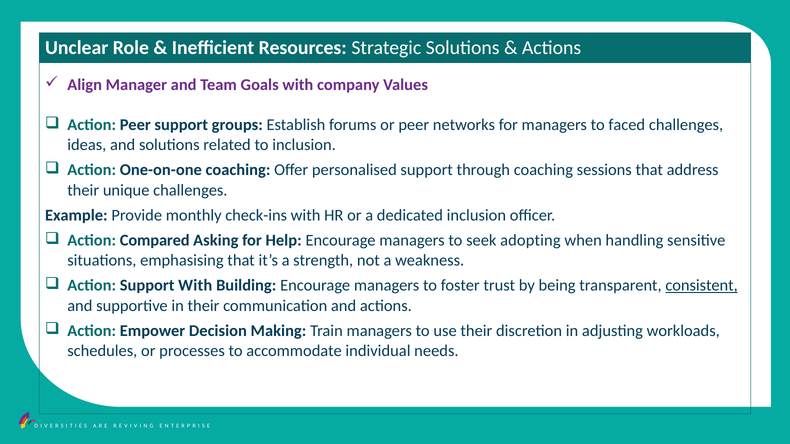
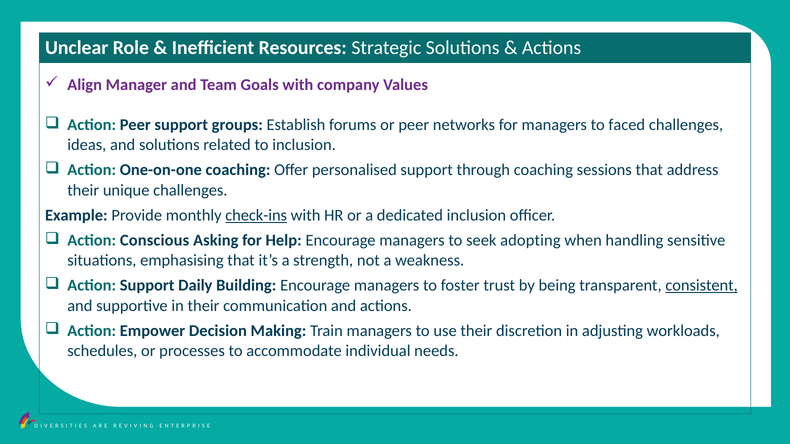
check-ins underline: none -> present
Compared: Compared -> Conscious
Support With: With -> Daily
